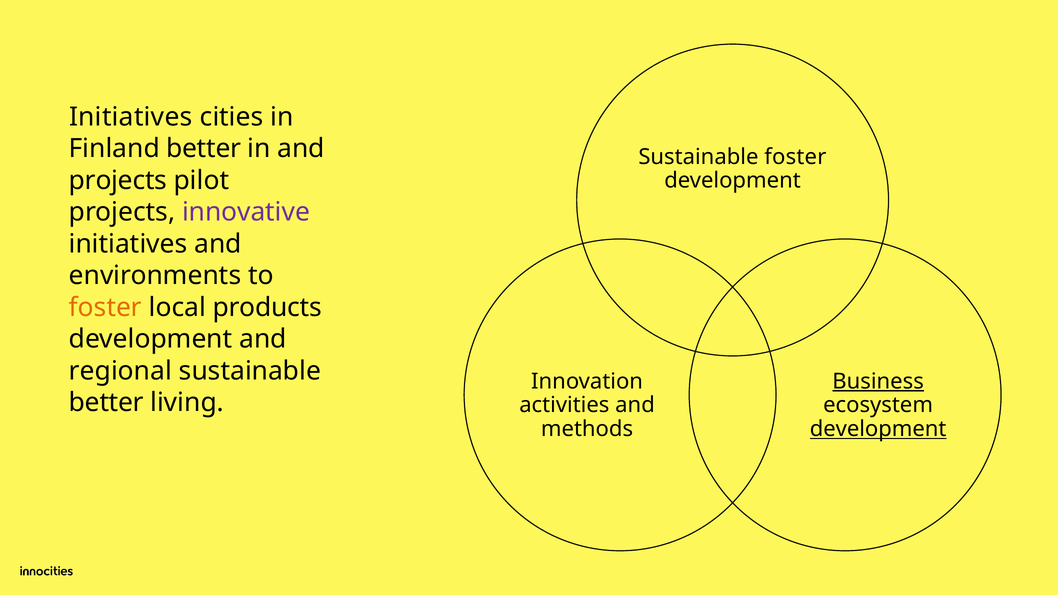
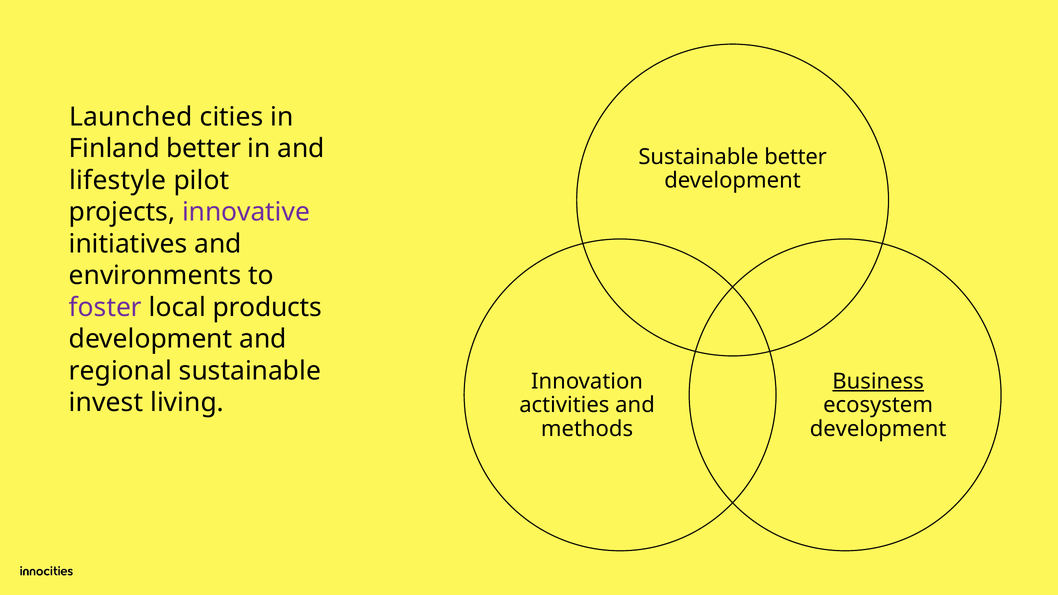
Initiatives at (131, 117): Initiatives -> Launched
Sustainable foster: foster -> better
projects at (118, 180): projects -> lifestyle
foster at (105, 307) colour: orange -> purple
better at (106, 403): better -> invest
development at (878, 429) underline: present -> none
